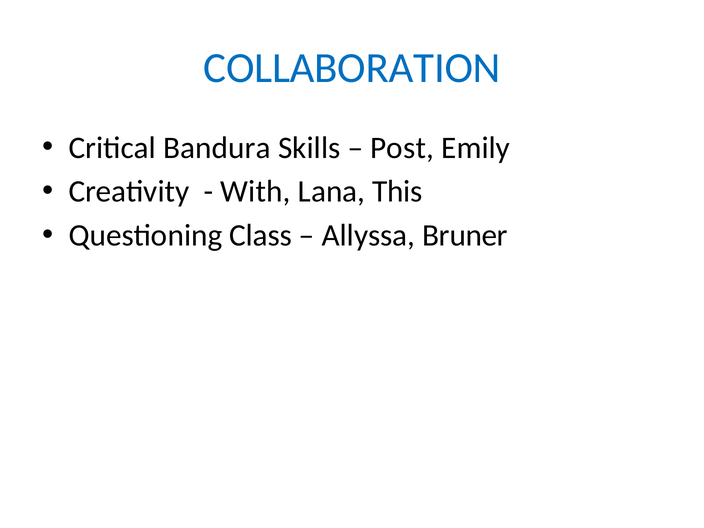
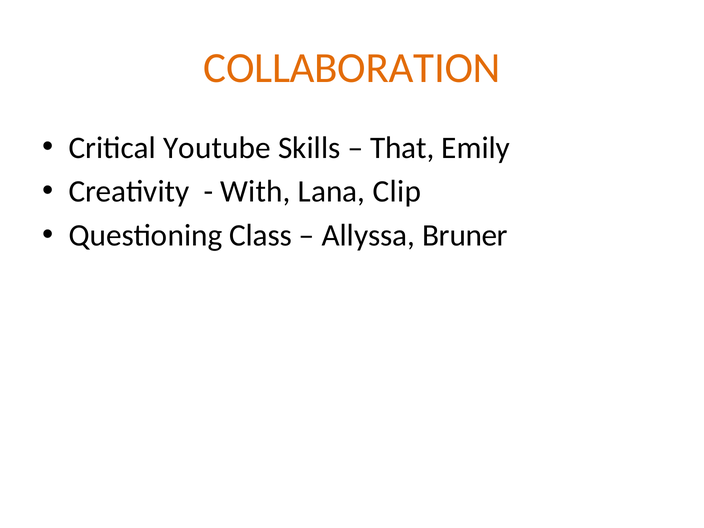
COLLABORATION colour: blue -> orange
Bandura: Bandura -> Youtube
Post: Post -> That
This: This -> Clip
